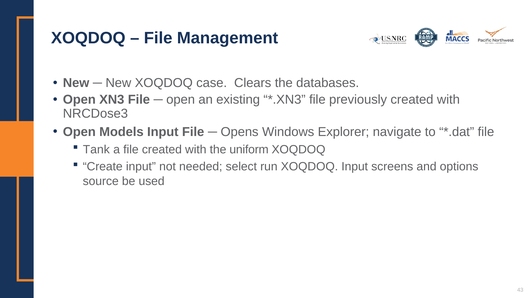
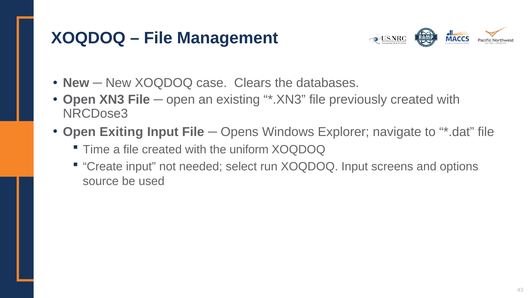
Models: Models -> Exiting
Tank: Tank -> Time
